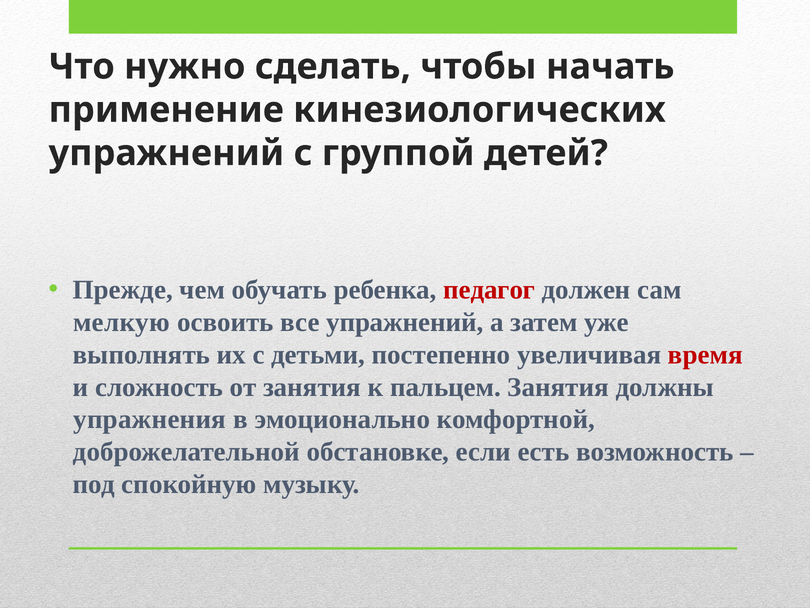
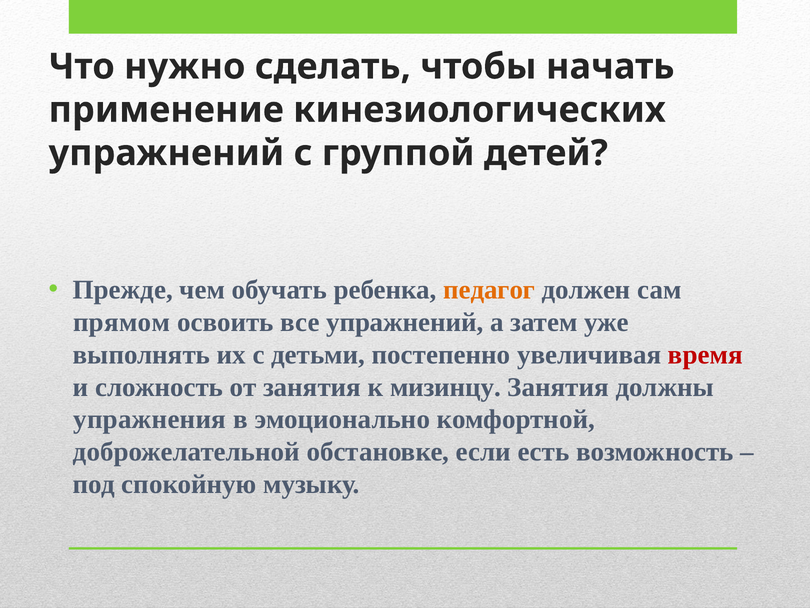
педагог colour: red -> orange
мелкую: мелкую -> прямом
пальцем: пальцем -> мизинцу
